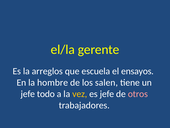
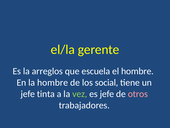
el ensayos: ensayos -> hombre
salen: salen -> social
todo: todo -> tinta
vez colour: yellow -> light green
